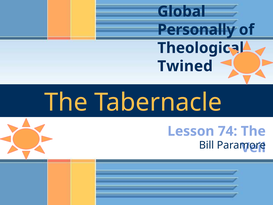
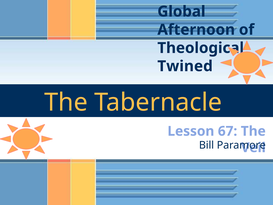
Personally: Personally -> Afternoon
74: 74 -> 67
